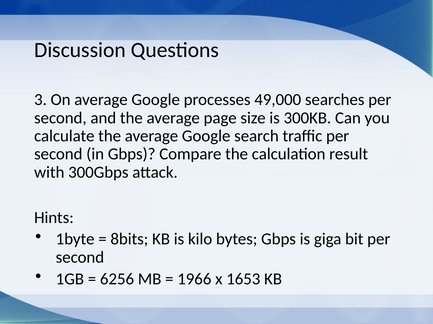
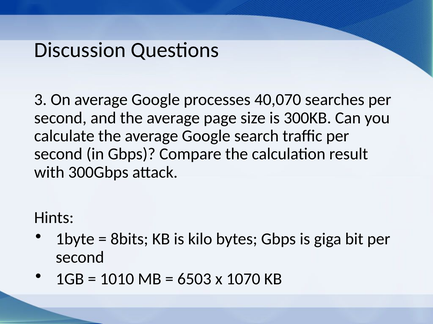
49,000: 49,000 -> 40,070
6256: 6256 -> 1010
1966: 1966 -> 6503
1653: 1653 -> 1070
